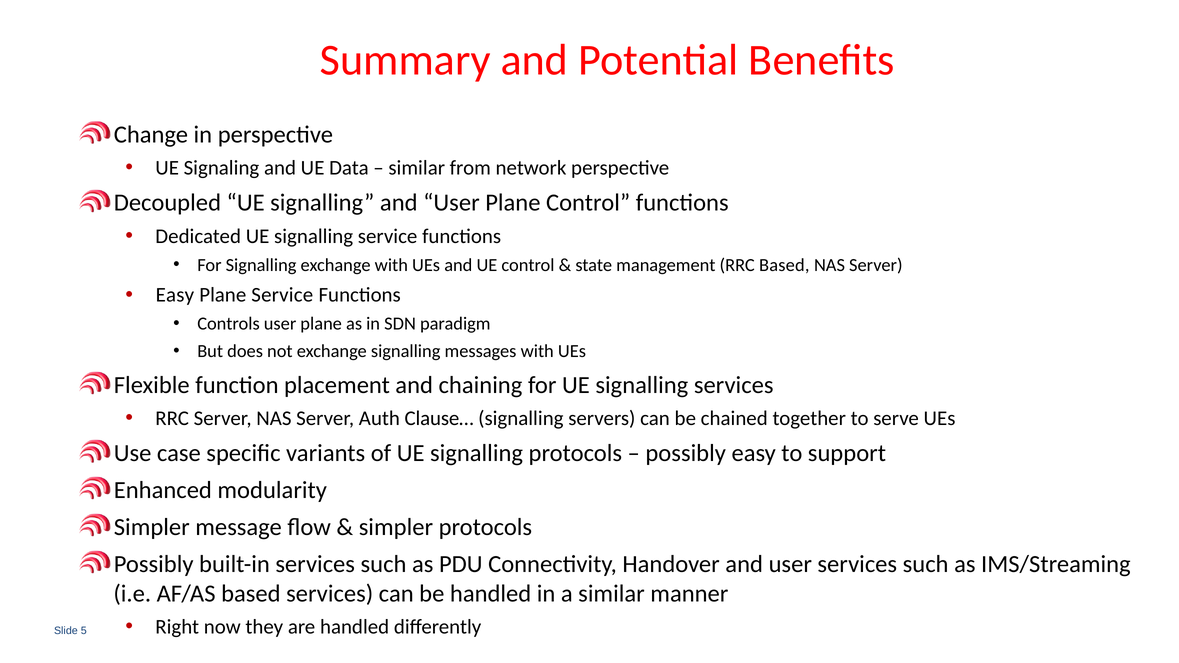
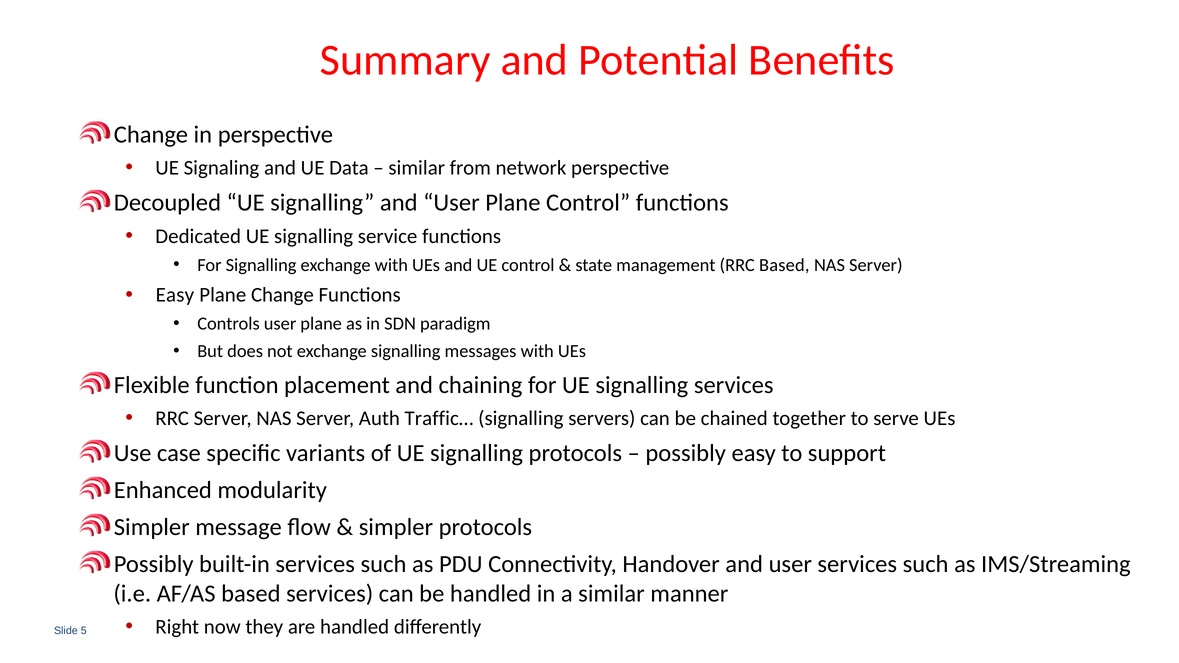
Plane Service: Service -> Change
Clause…: Clause… -> Traffic…
